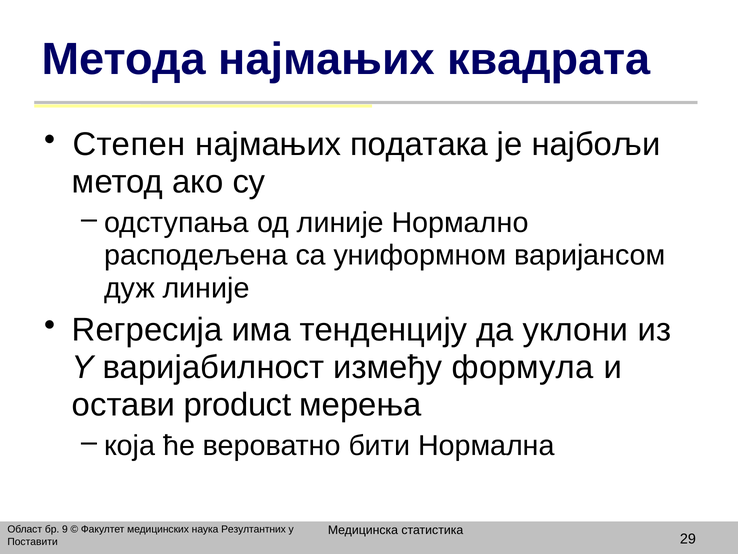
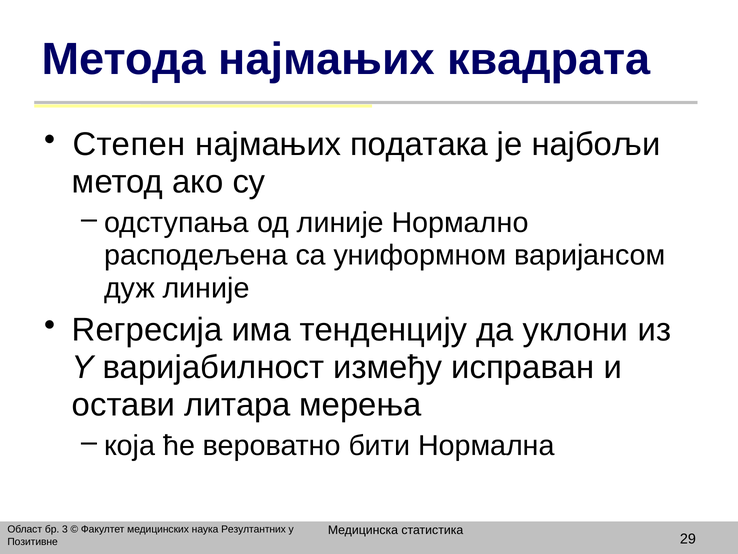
формула: формула -> исправан
product: product -> литара
9: 9 -> 3
Поставити: Поставити -> Позитивне
